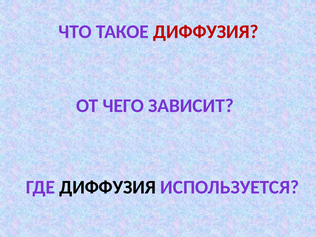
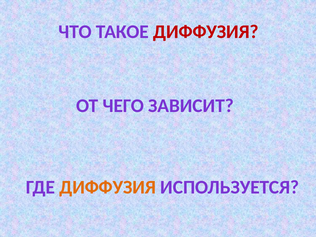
ДИФФУЗИЯ at (108, 187) colour: black -> orange
